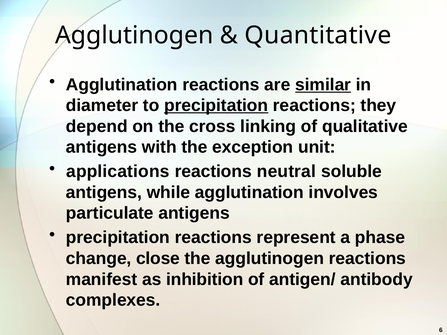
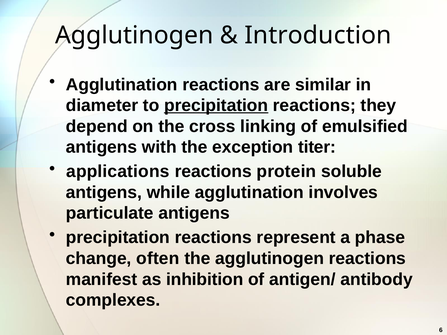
Quantitative: Quantitative -> Introduction
similar underline: present -> none
qualitative: qualitative -> emulsified
unit: unit -> titer
neutral: neutral -> protein
close: close -> often
